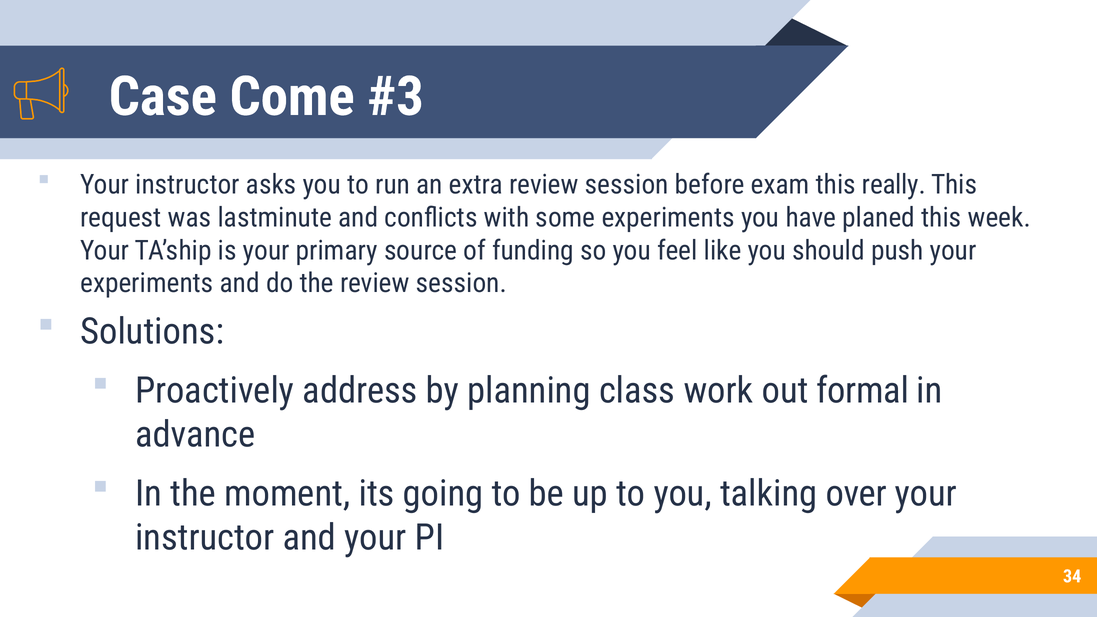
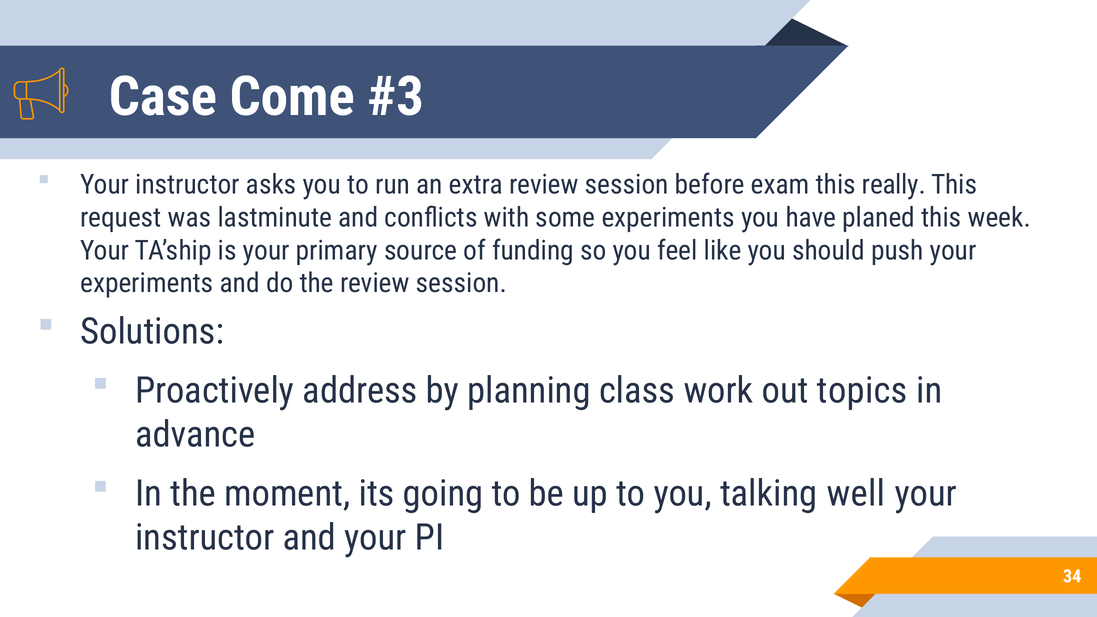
formal: formal -> topics
over: over -> well
